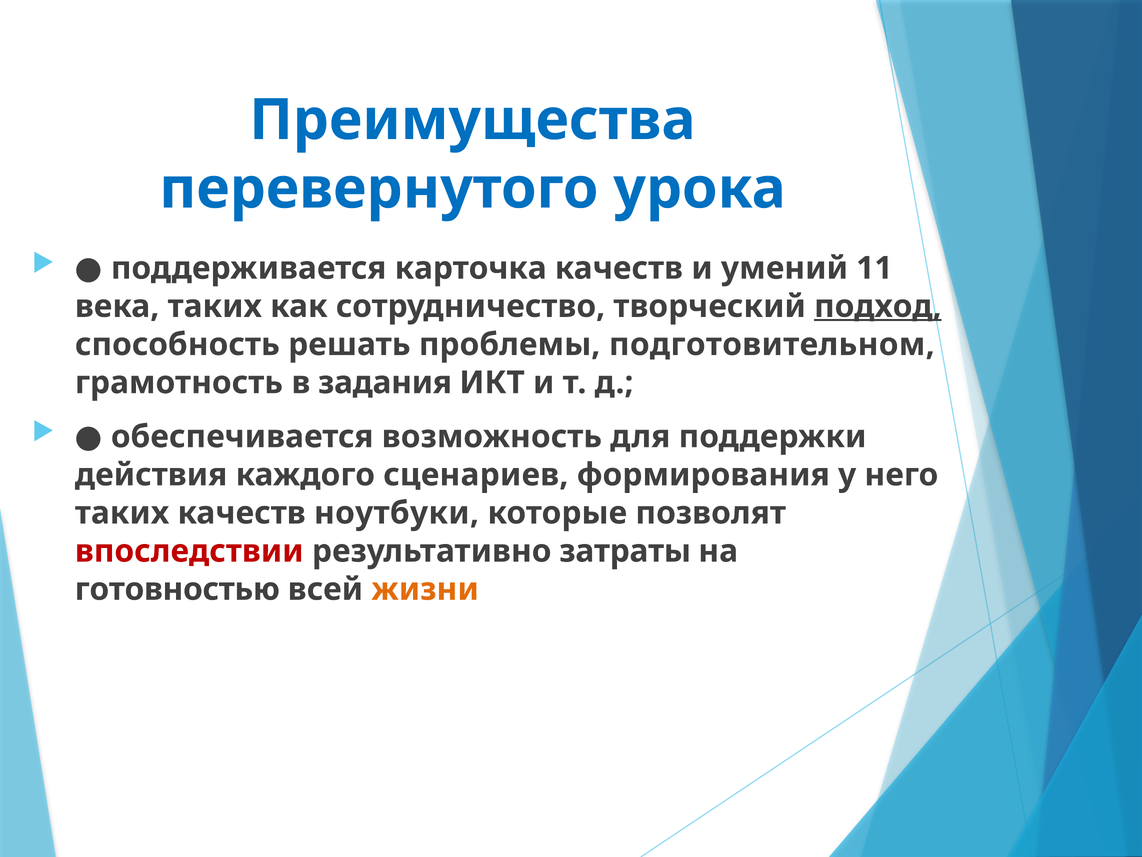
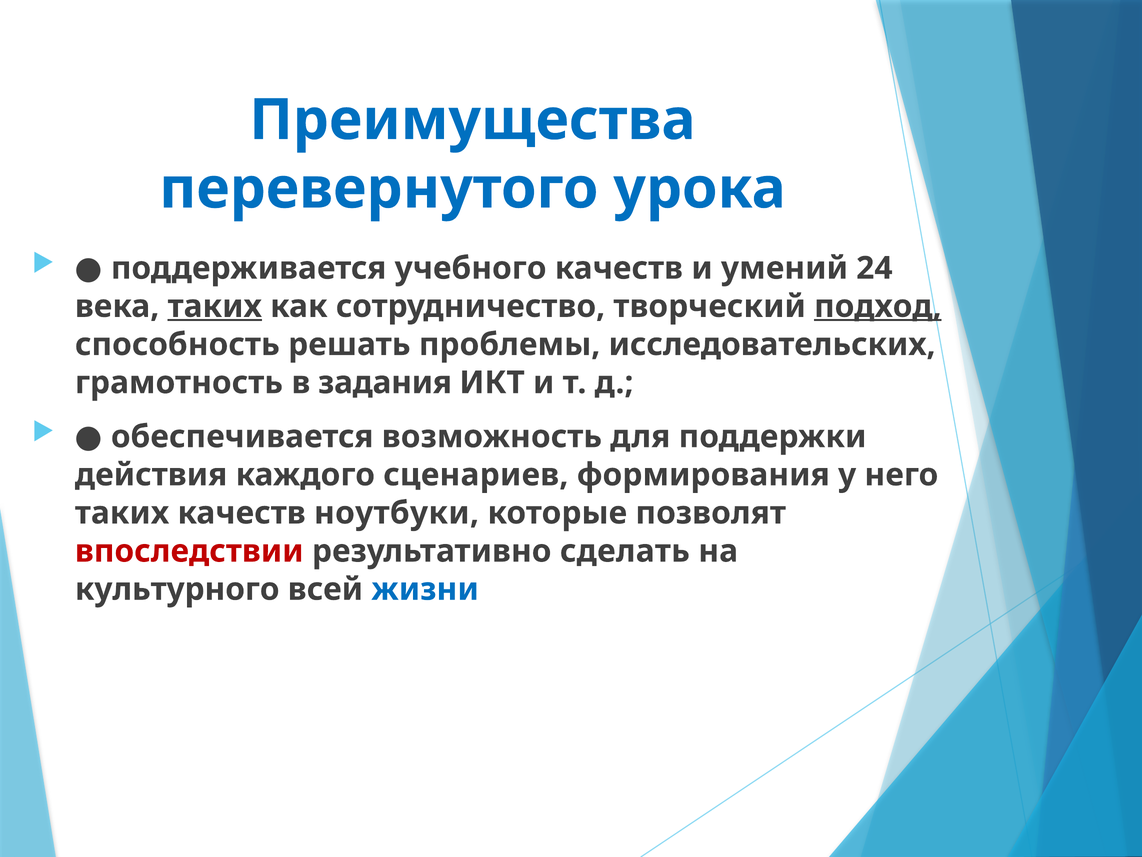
карточка: карточка -> учебного
11: 11 -> 24
таких at (215, 306) underline: none -> present
подготовительном: подготовительном -> исследовательских
затраты: затраты -> сделать
готовностью: готовностью -> культурного
жизни colour: orange -> blue
